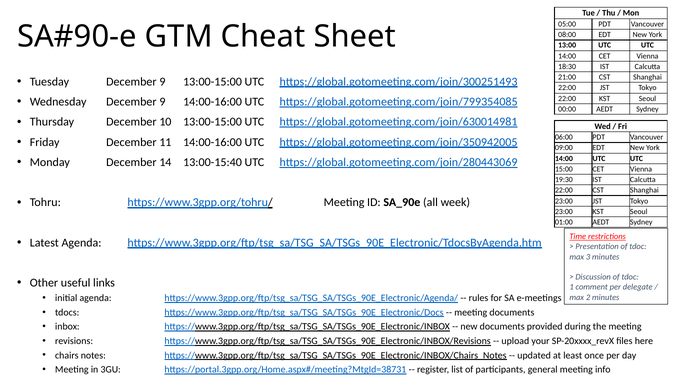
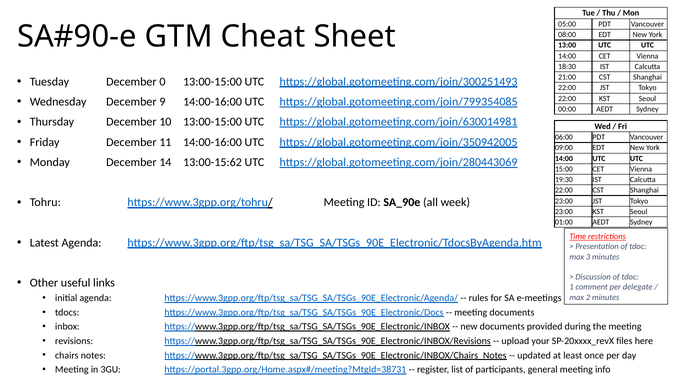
Tuesday December 9: 9 -> 0
13:00-15:40: 13:00-15:40 -> 13:00-15:62
